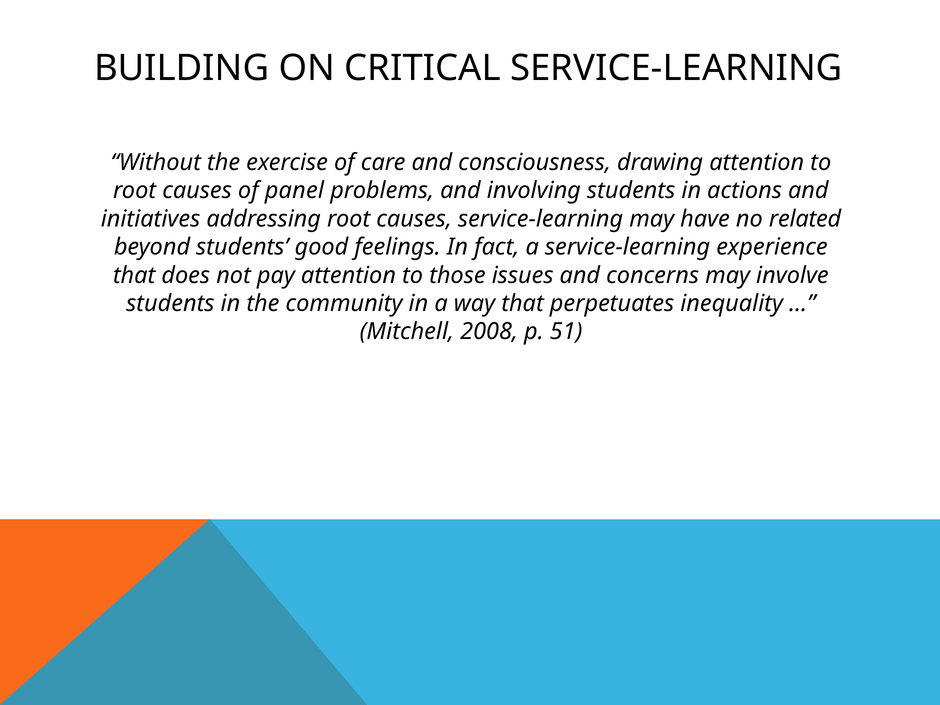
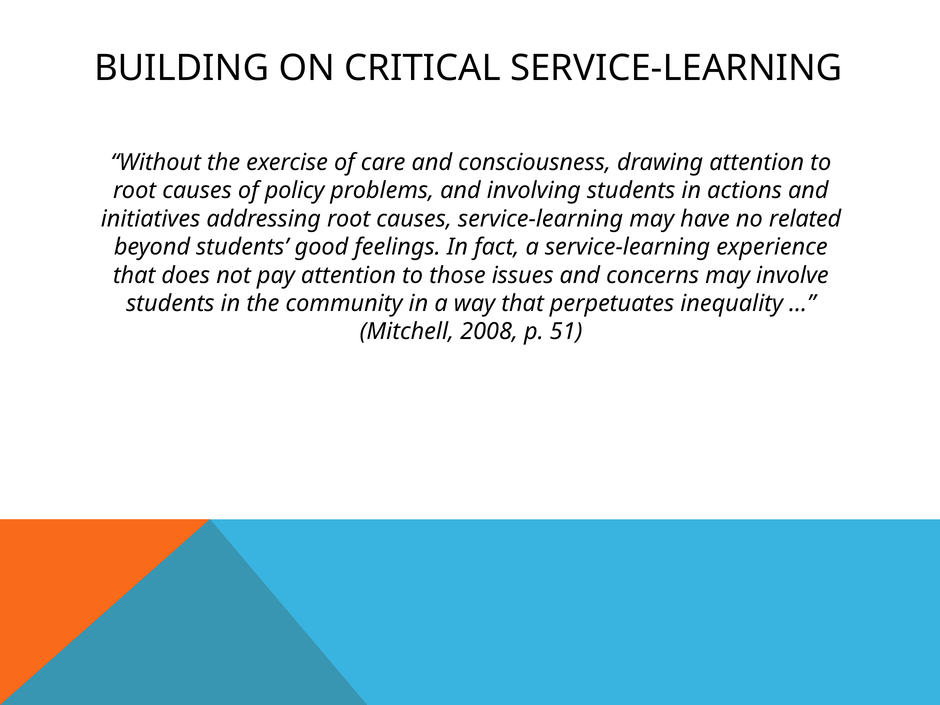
panel: panel -> policy
